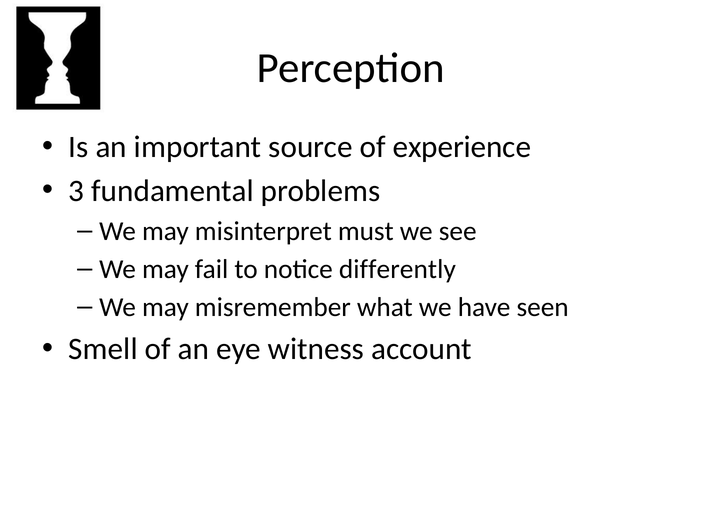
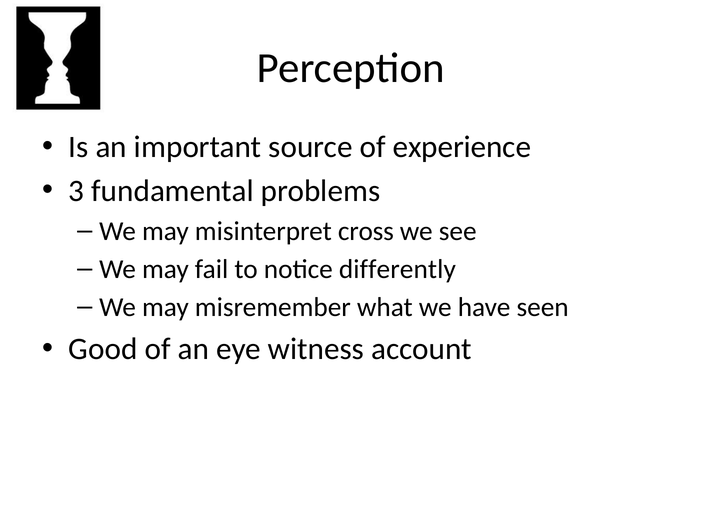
must: must -> cross
Smell: Smell -> Good
